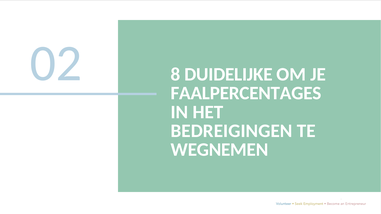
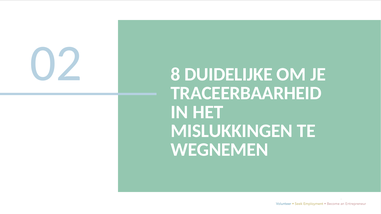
FAALPERCENTAGES: FAALPERCENTAGES -> TRACEERBAARHEID
BEDREIGINGEN: BEDREIGINGEN -> MISLUKKINGEN
